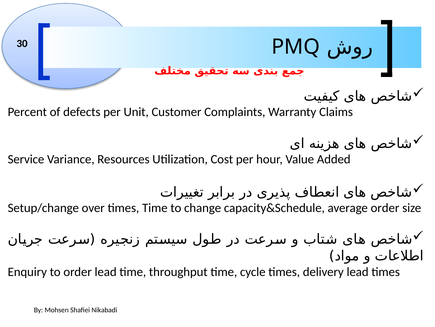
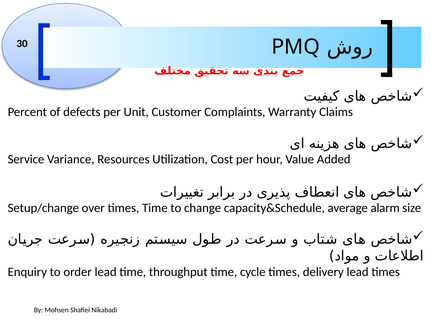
average order: order -> alarm
